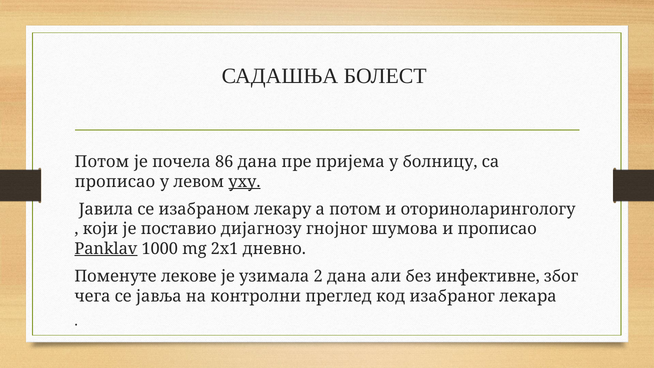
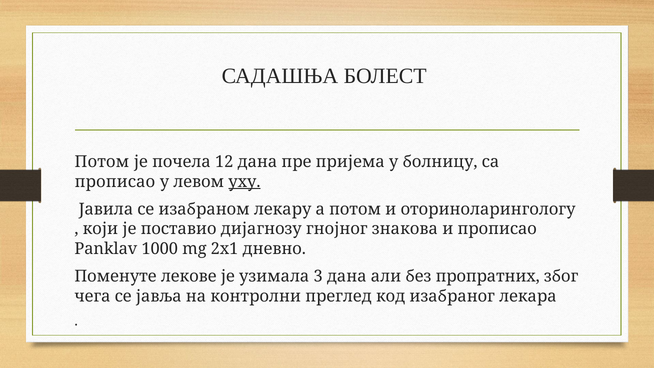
86: 86 -> 12
шумова: шумова -> знакова
Panklav underline: present -> none
2: 2 -> 3
инфективне: инфективне -> пропратних
